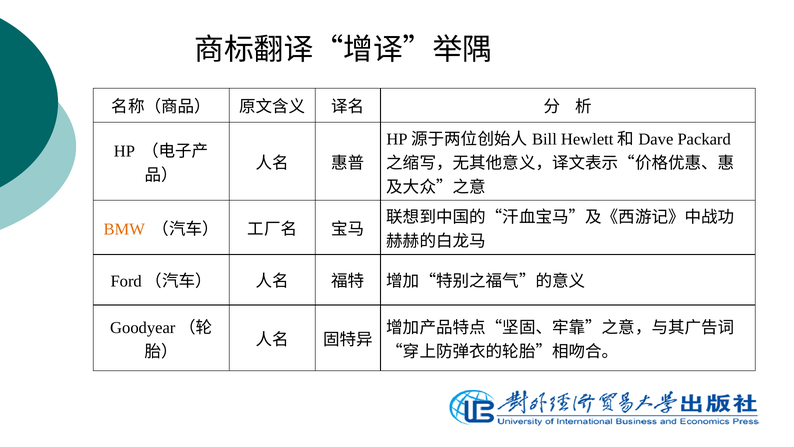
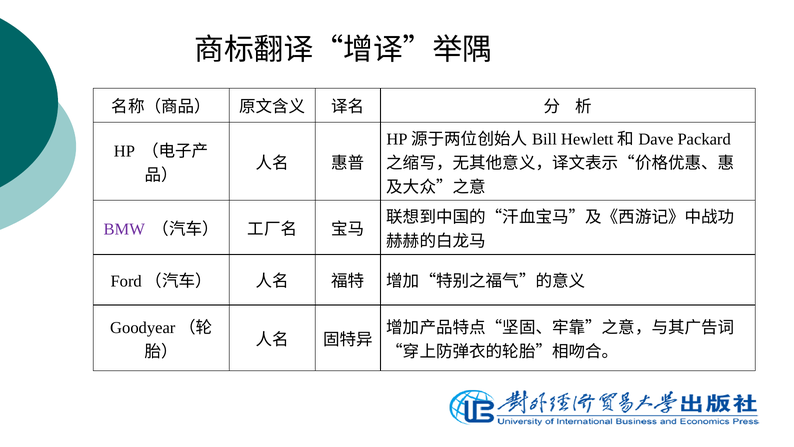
BMW colour: orange -> purple
